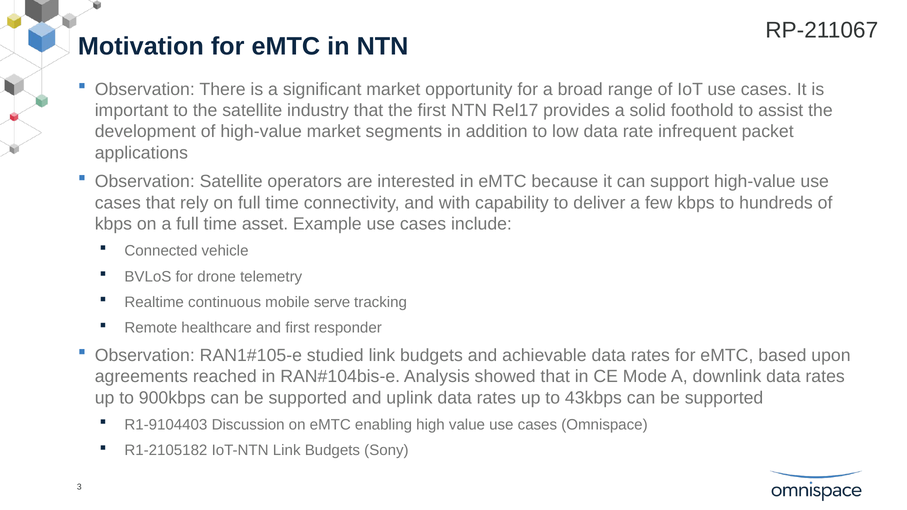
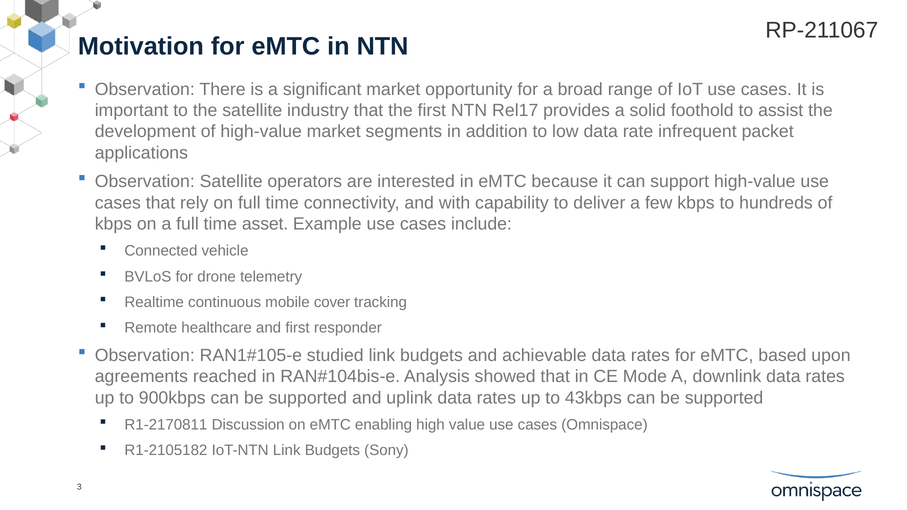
serve: serve -> cover
R1-9104403: R1-9104403 -> R1-2170811
